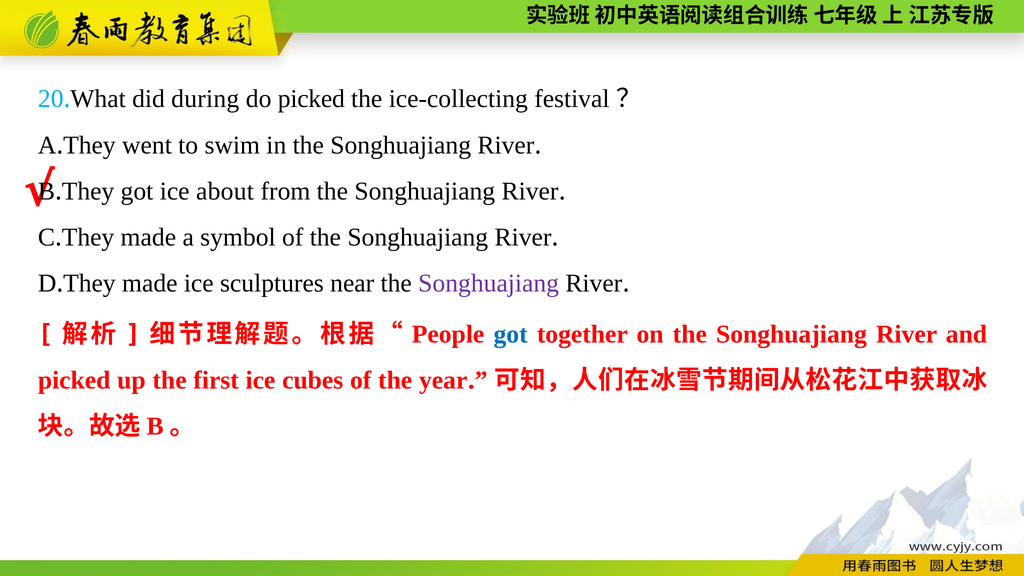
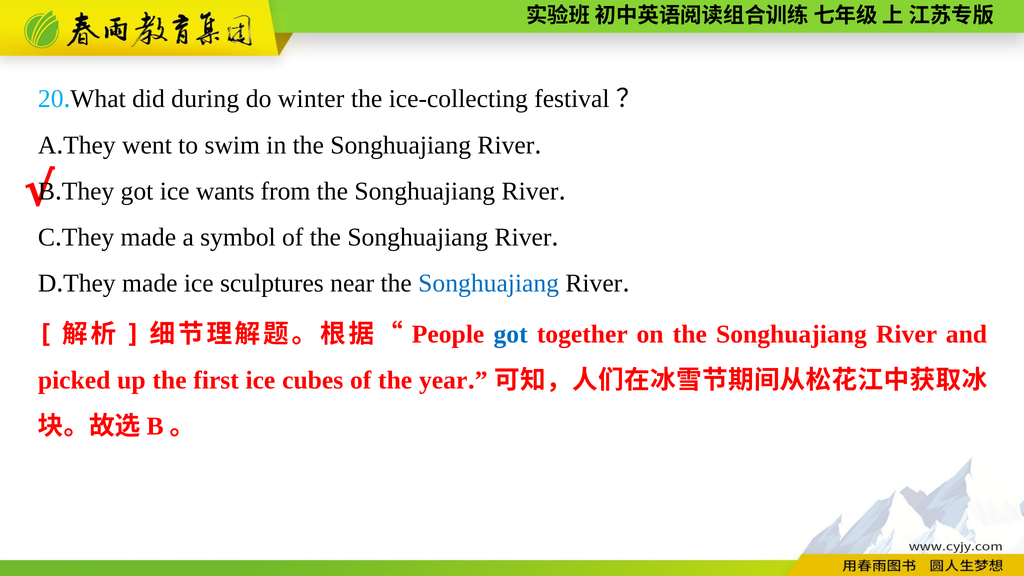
do picked: picked -> winter
about: about -> wants
Songhuajiang at (489, 283) colour: purple -> blue
